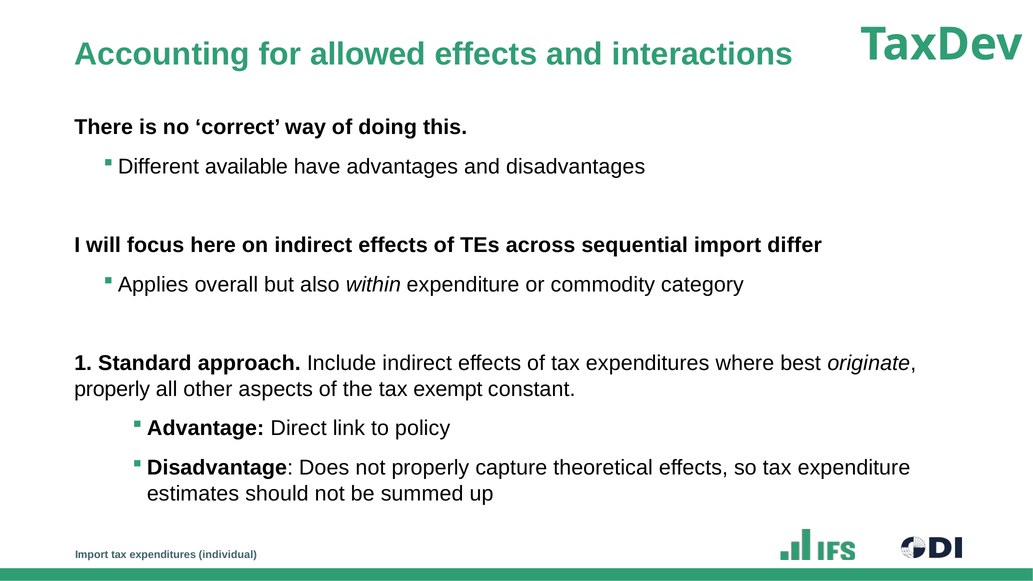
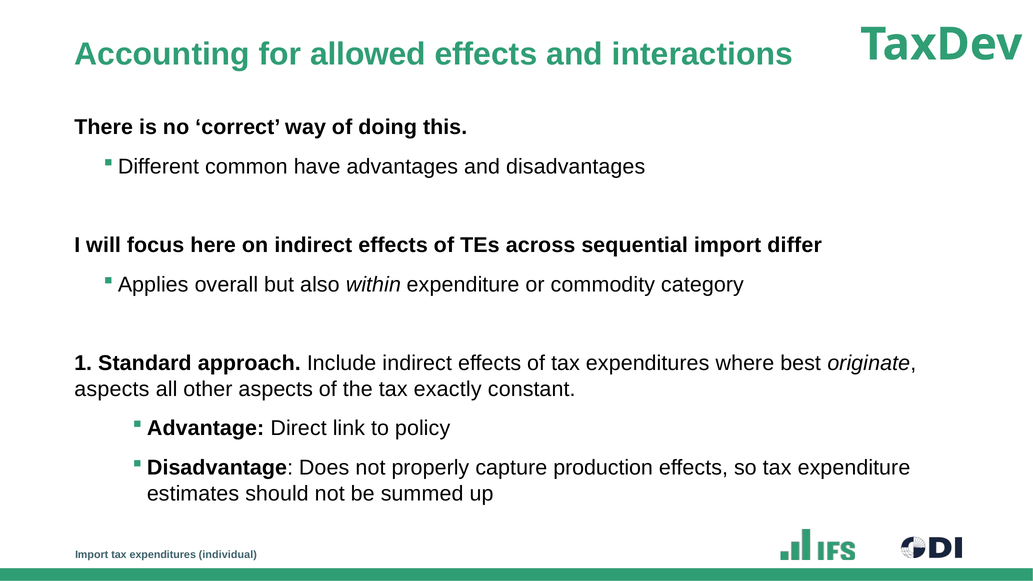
available: available -> common
properly at (112, 389): properly -> aspects
exempt: exempt -> exactly
theoretical: theoretical -> production
